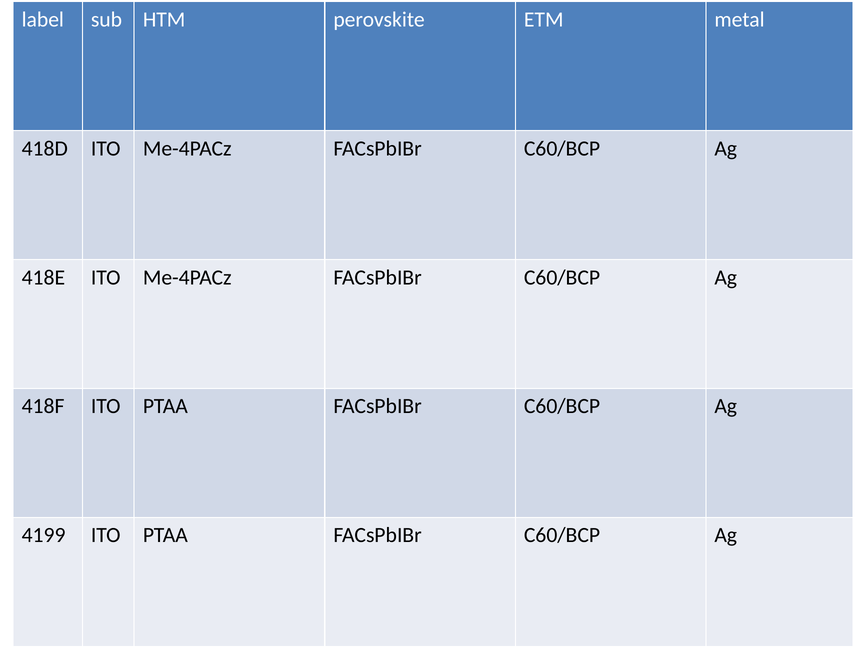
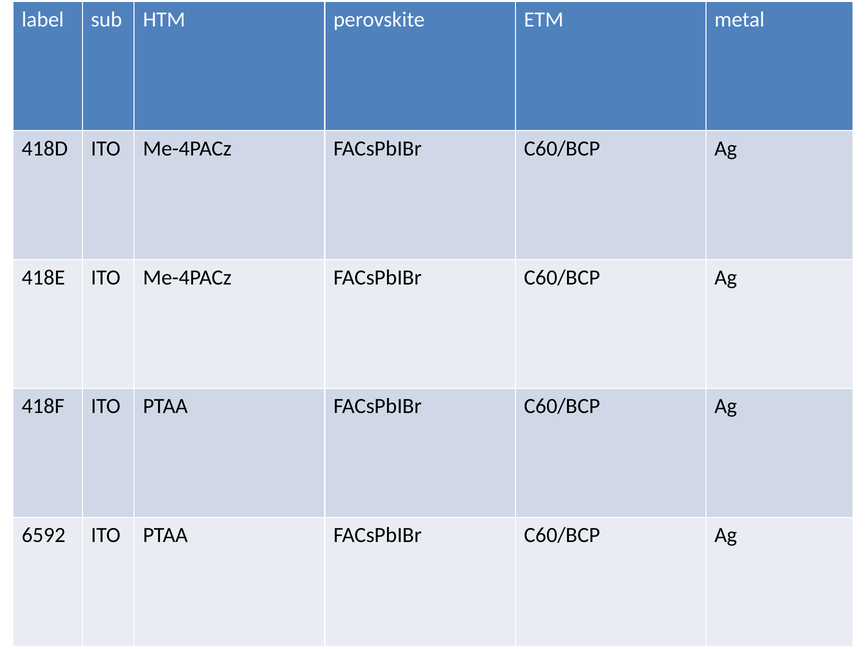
4199: 4199 -> 6592
